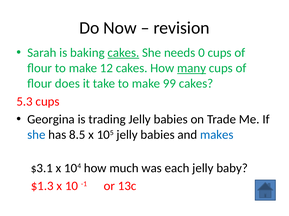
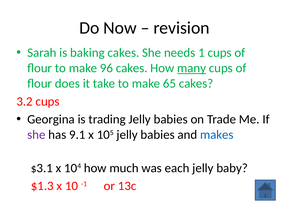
cakes at (123, 53) underline: present -> none
0: 0 -> 1
12: 12 -> 96
99: 99 -> 65
5.3: 5.3 -> 3.2
she at (36, 135) colour: blue -> purple
8.5: 8.5 -> 9.1
